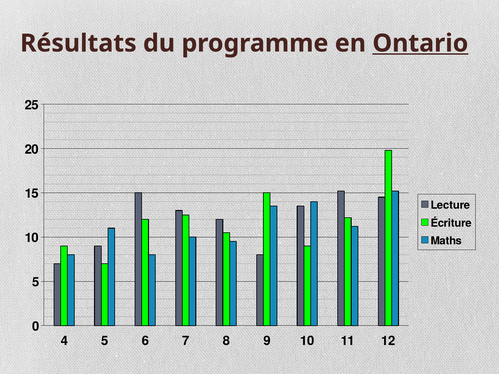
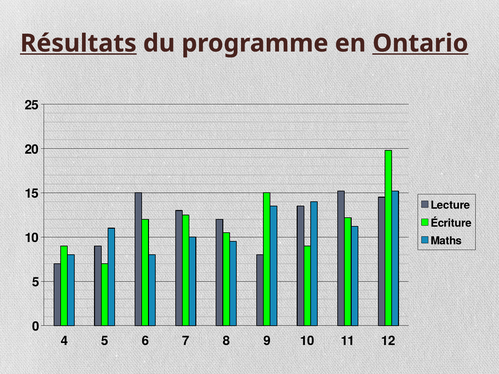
Résultats underline: none -> present
